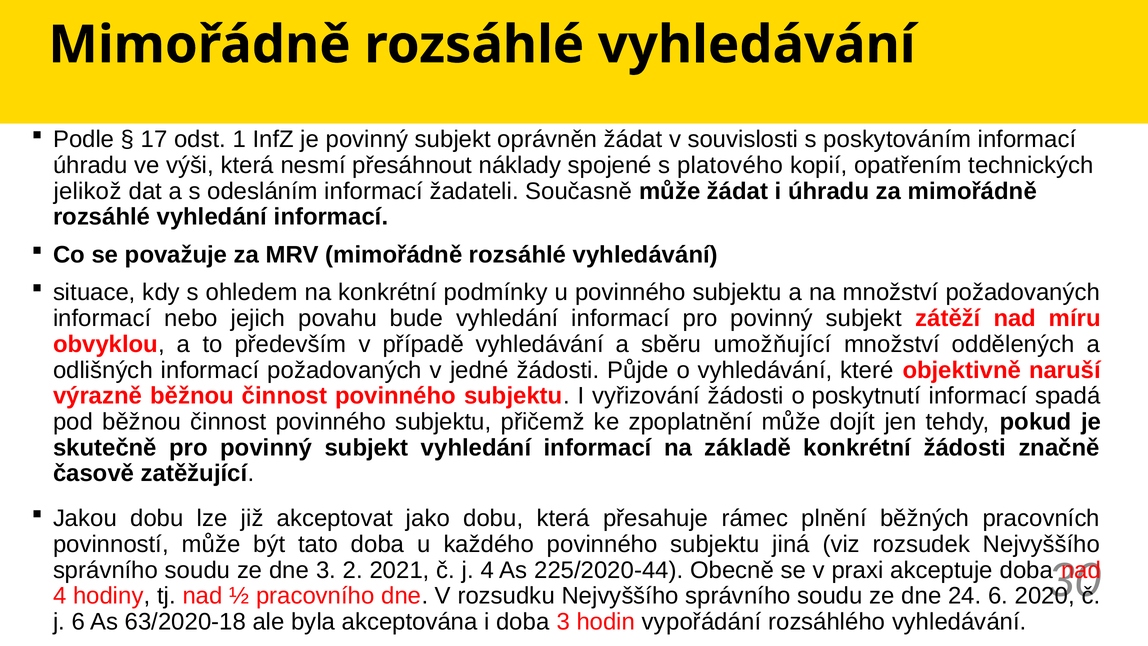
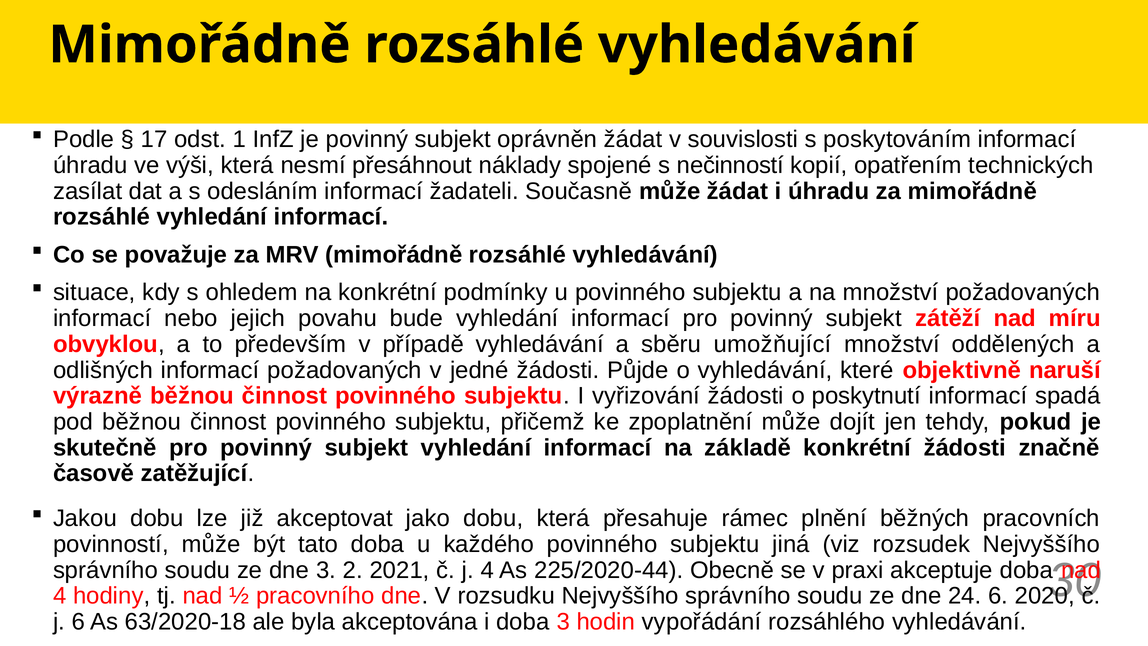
platového: platového -> nečinností
jelikož: jelikož -> zasílat
